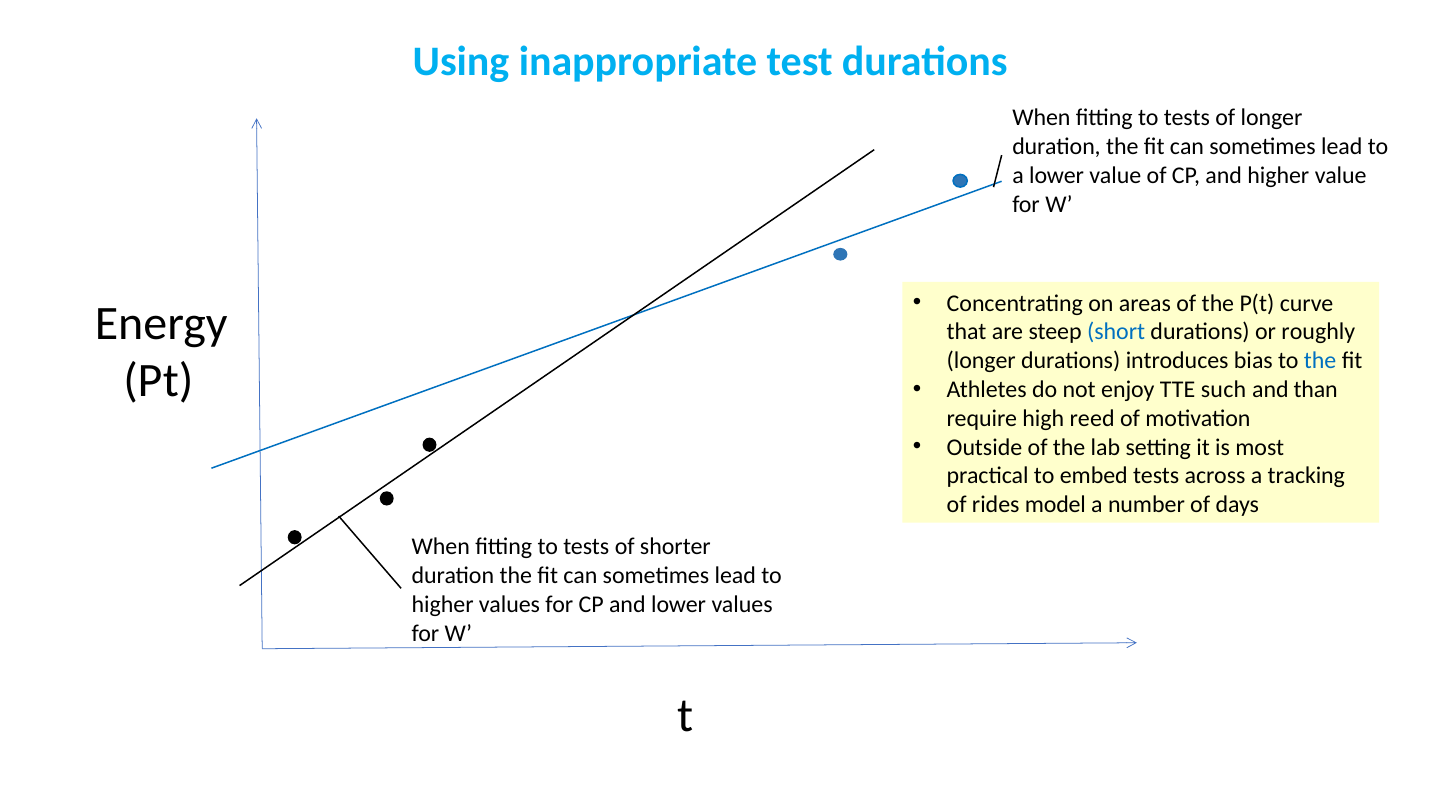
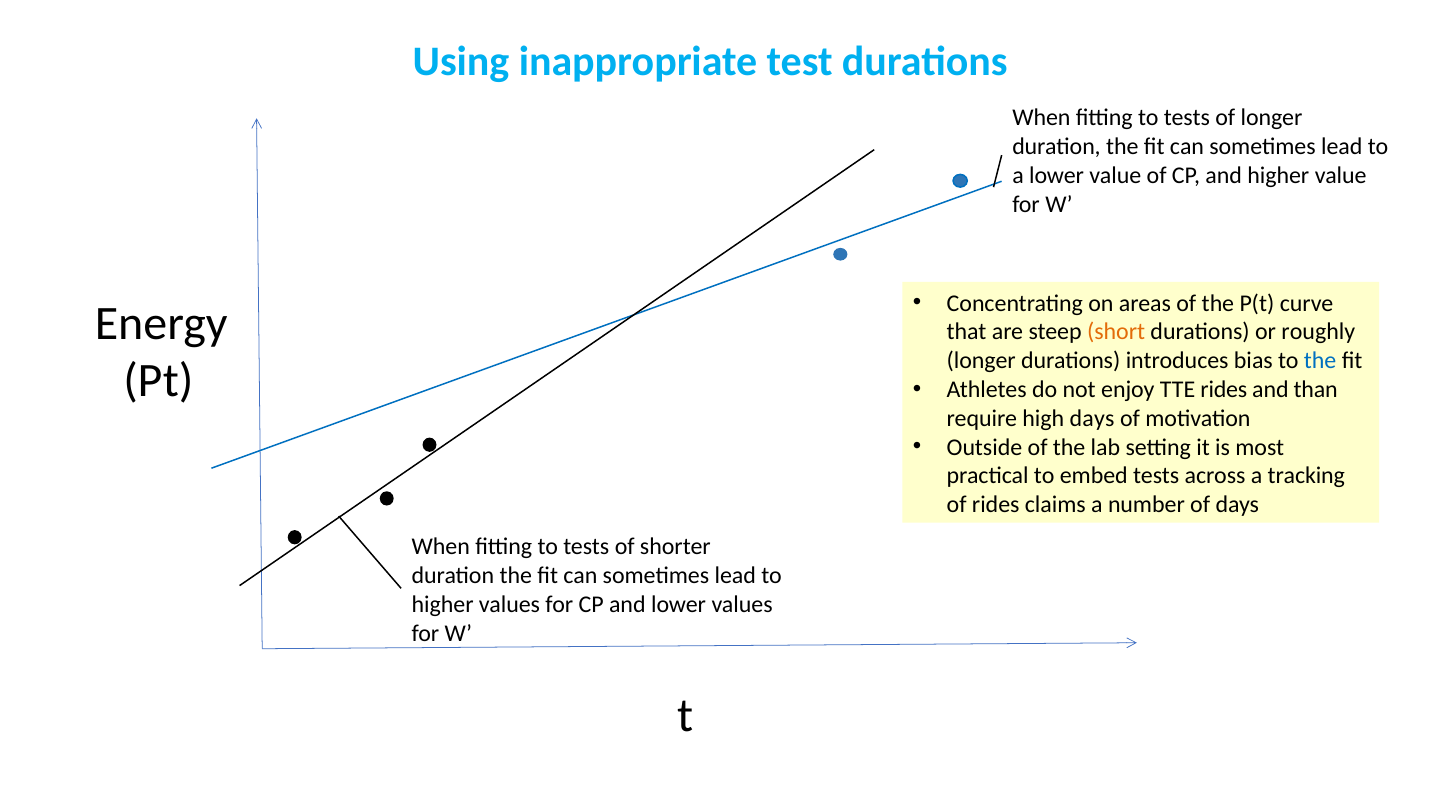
short colour: blue -> orange
TTE such: such -> rides
high reed: reed -> days
model: model -> claims
